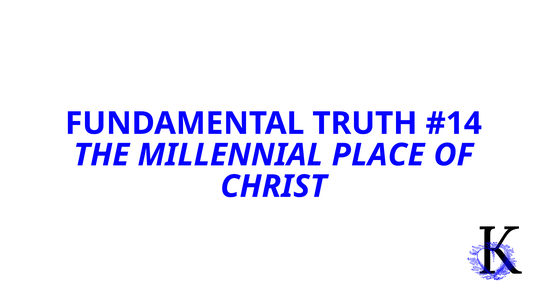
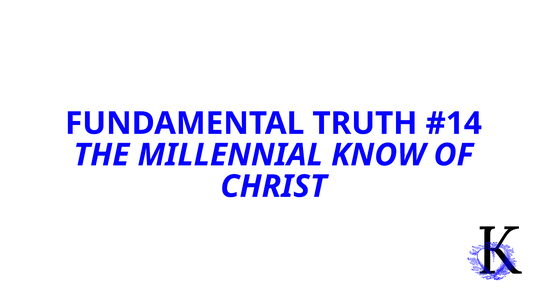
PLACE: PLACE -> KNOW
